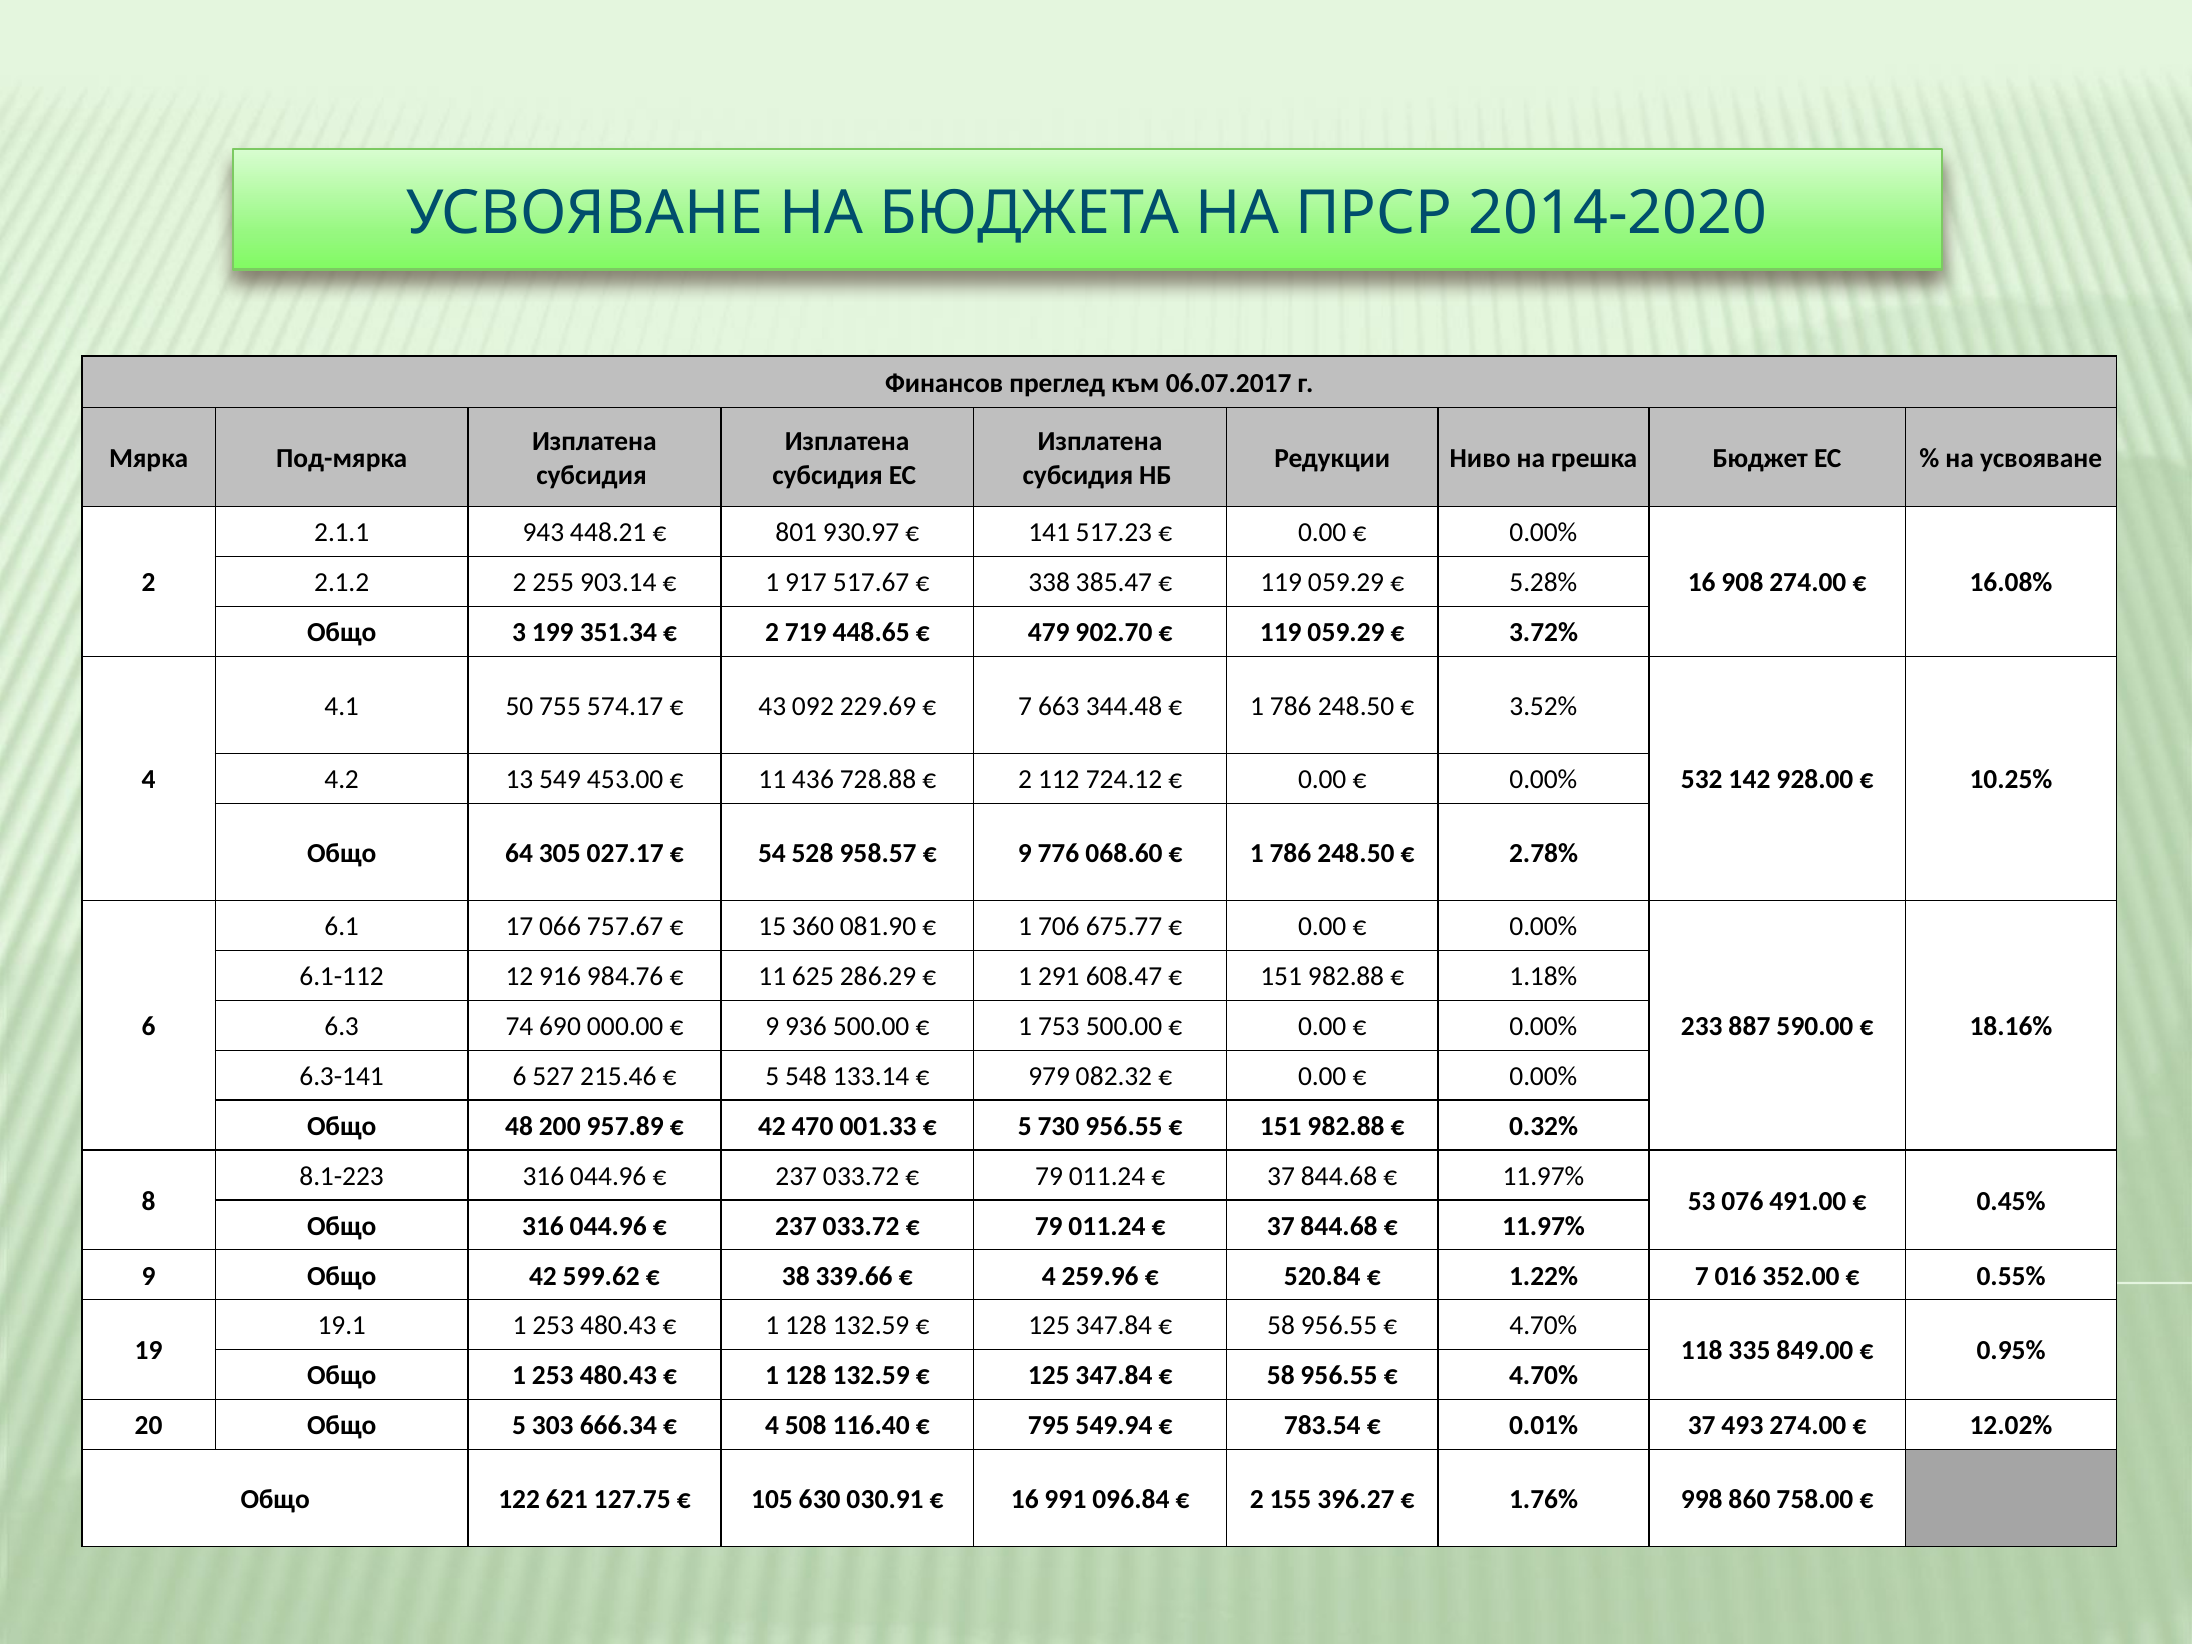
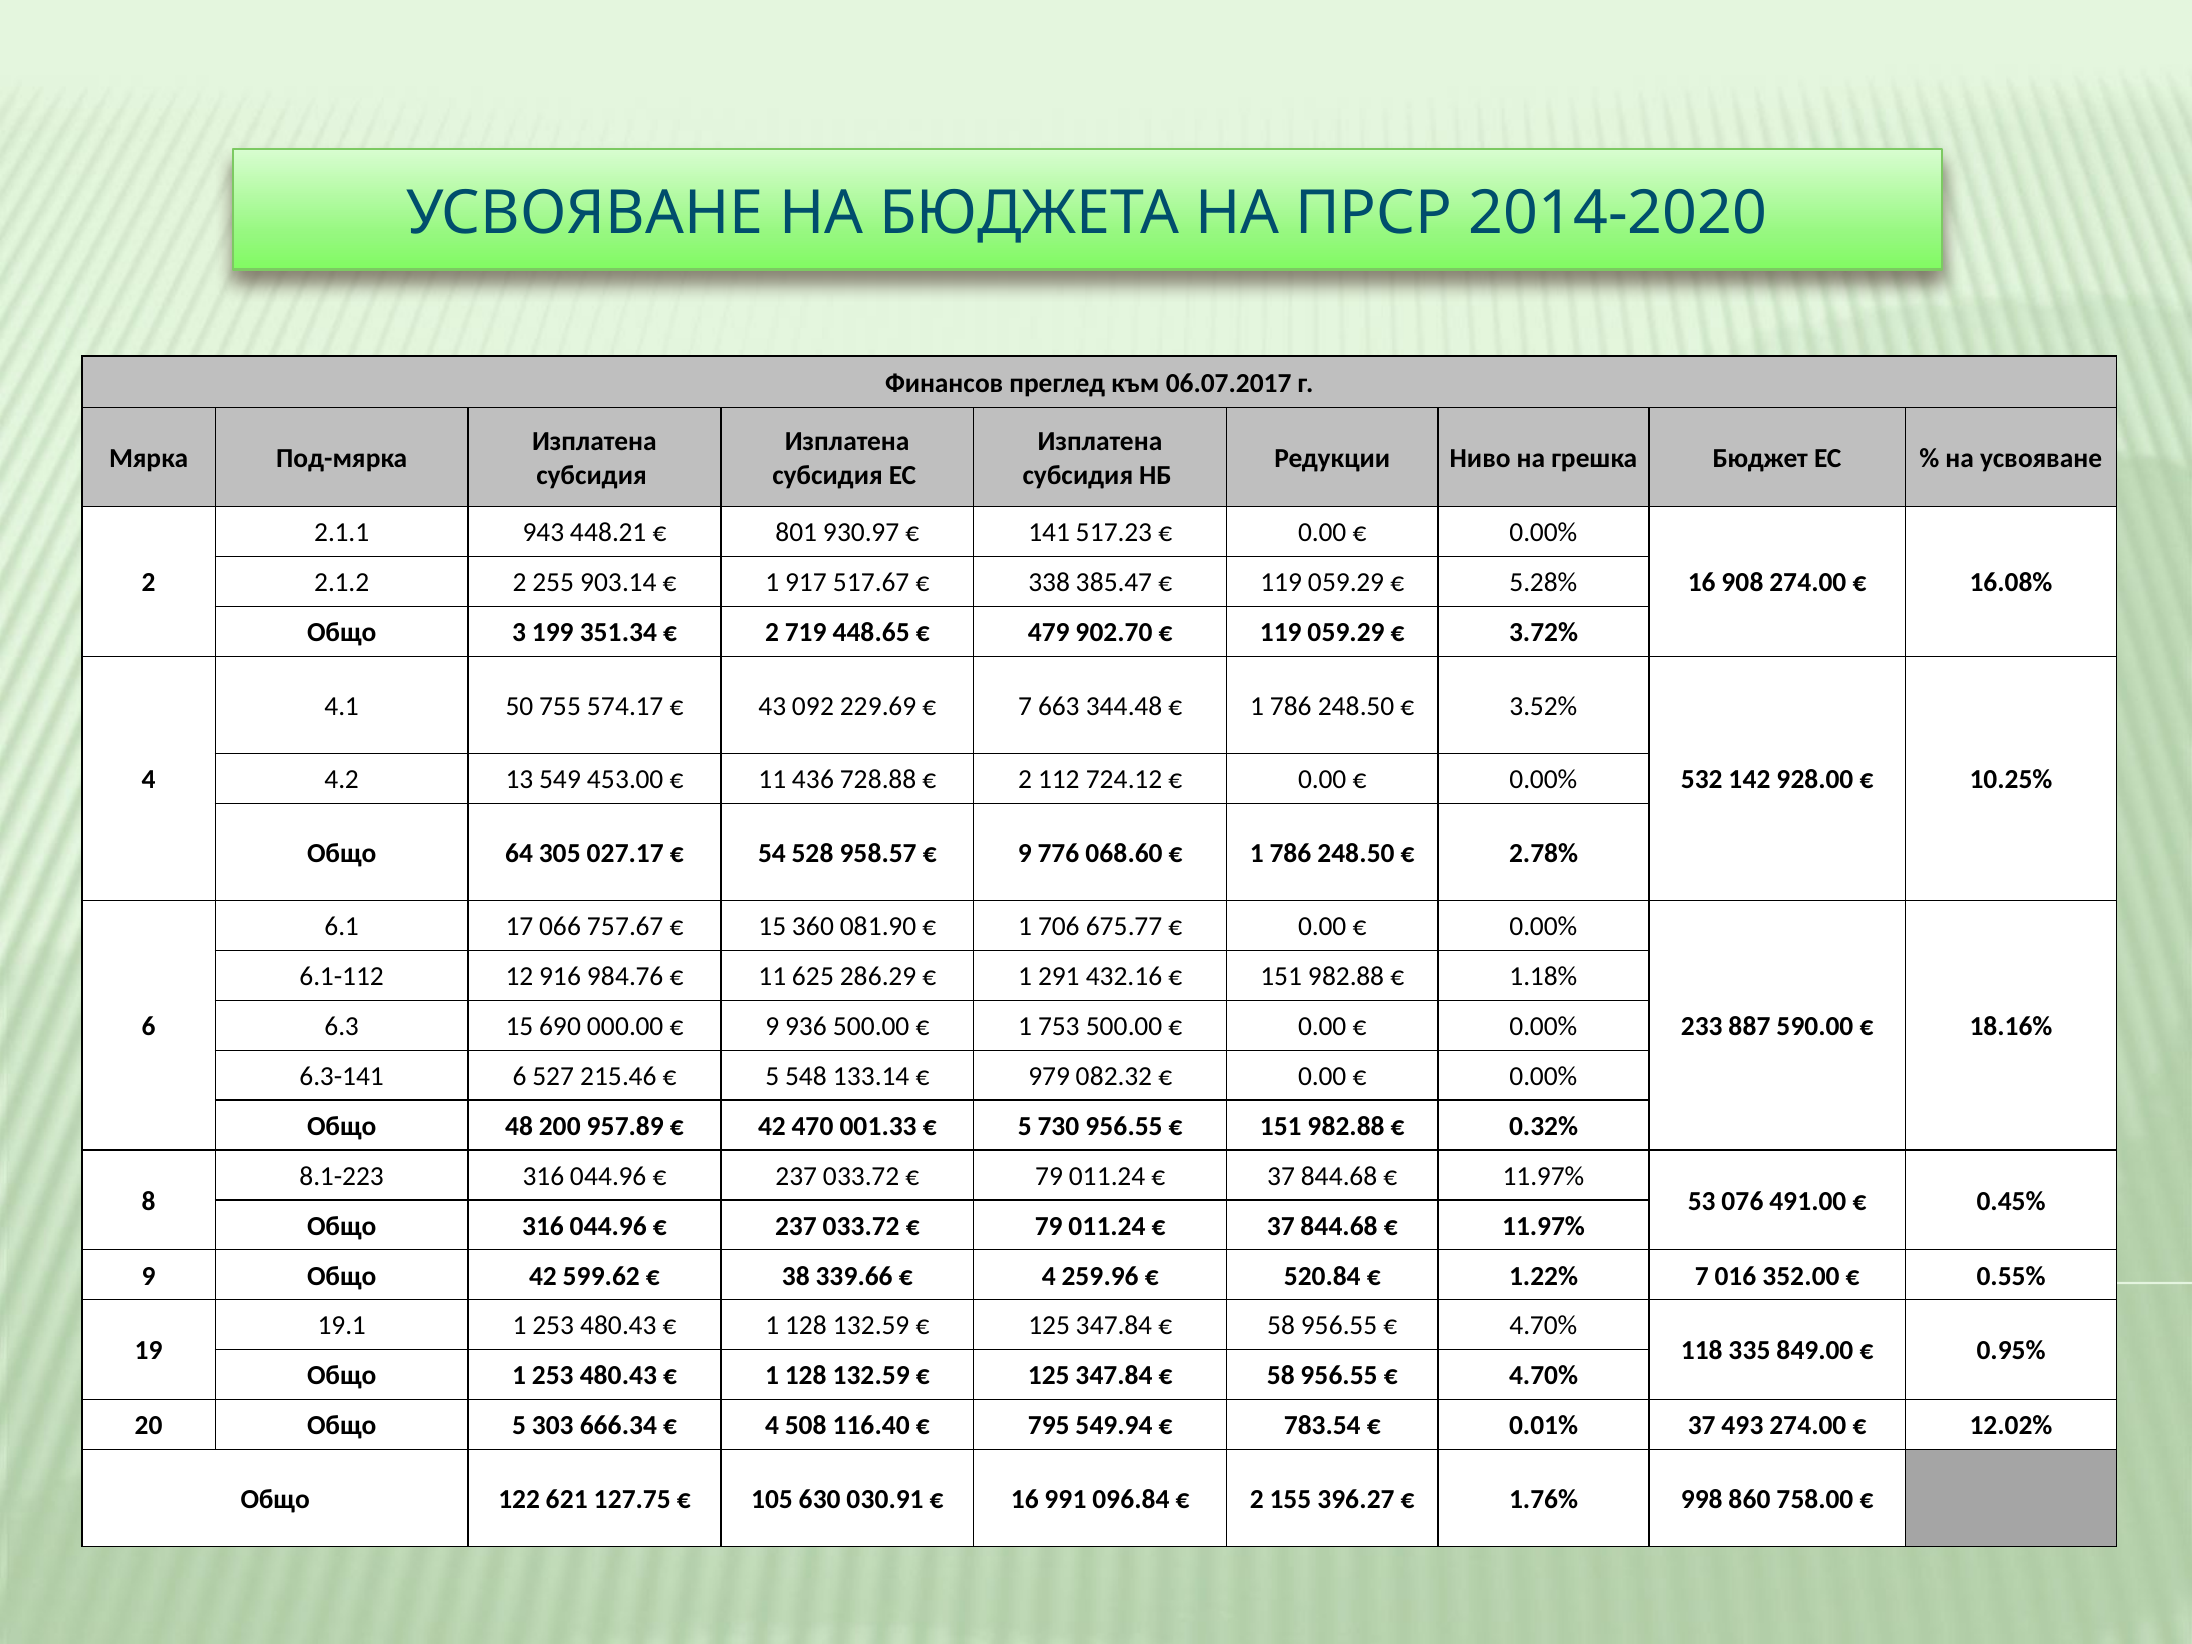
608.47: 608.47 -> 432.16
6.3 74: 74 -> 15
